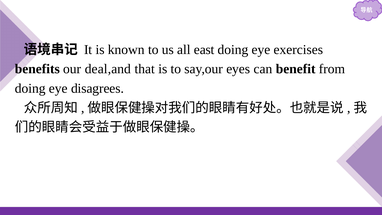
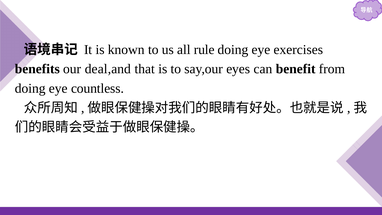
east: east -> rule
disagrees: disagrees -> countless
